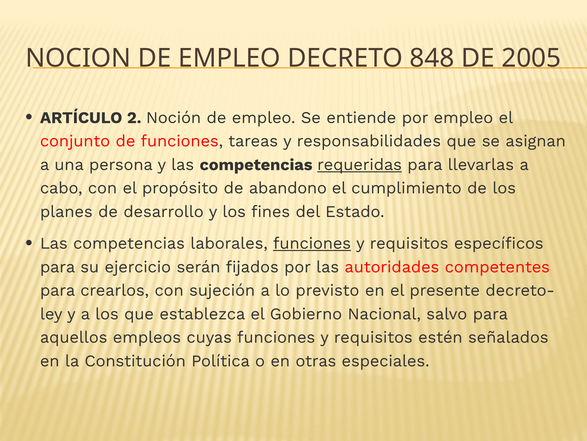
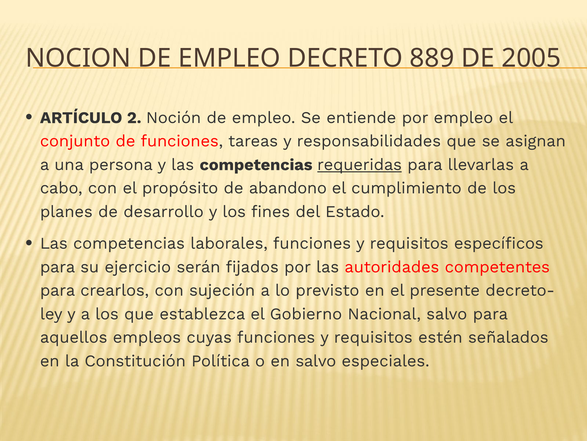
848: 848 -> 889
funciones at (312, 243) underline: present -> none
en otras: otras -> salvo
